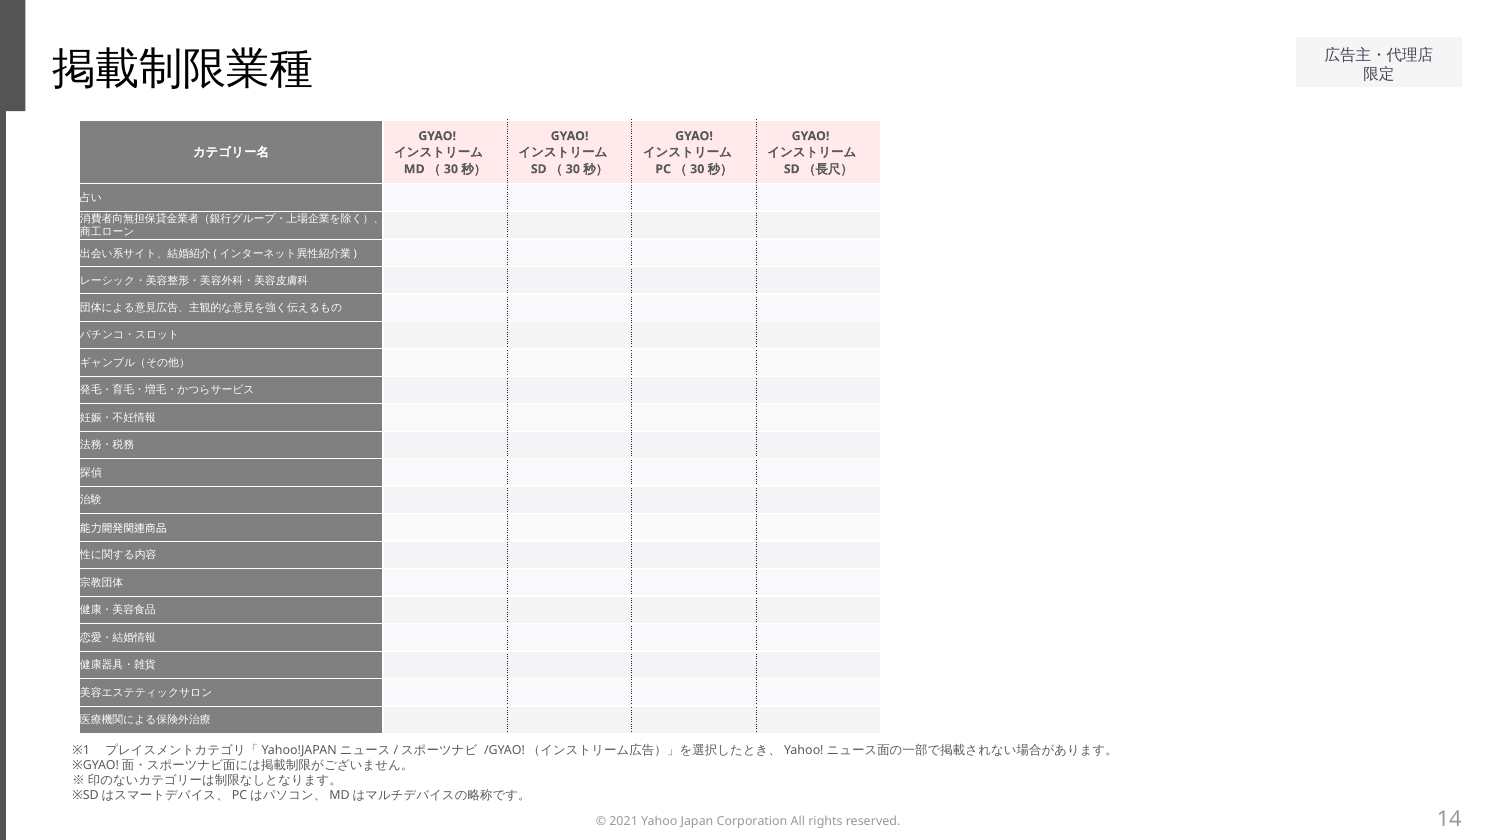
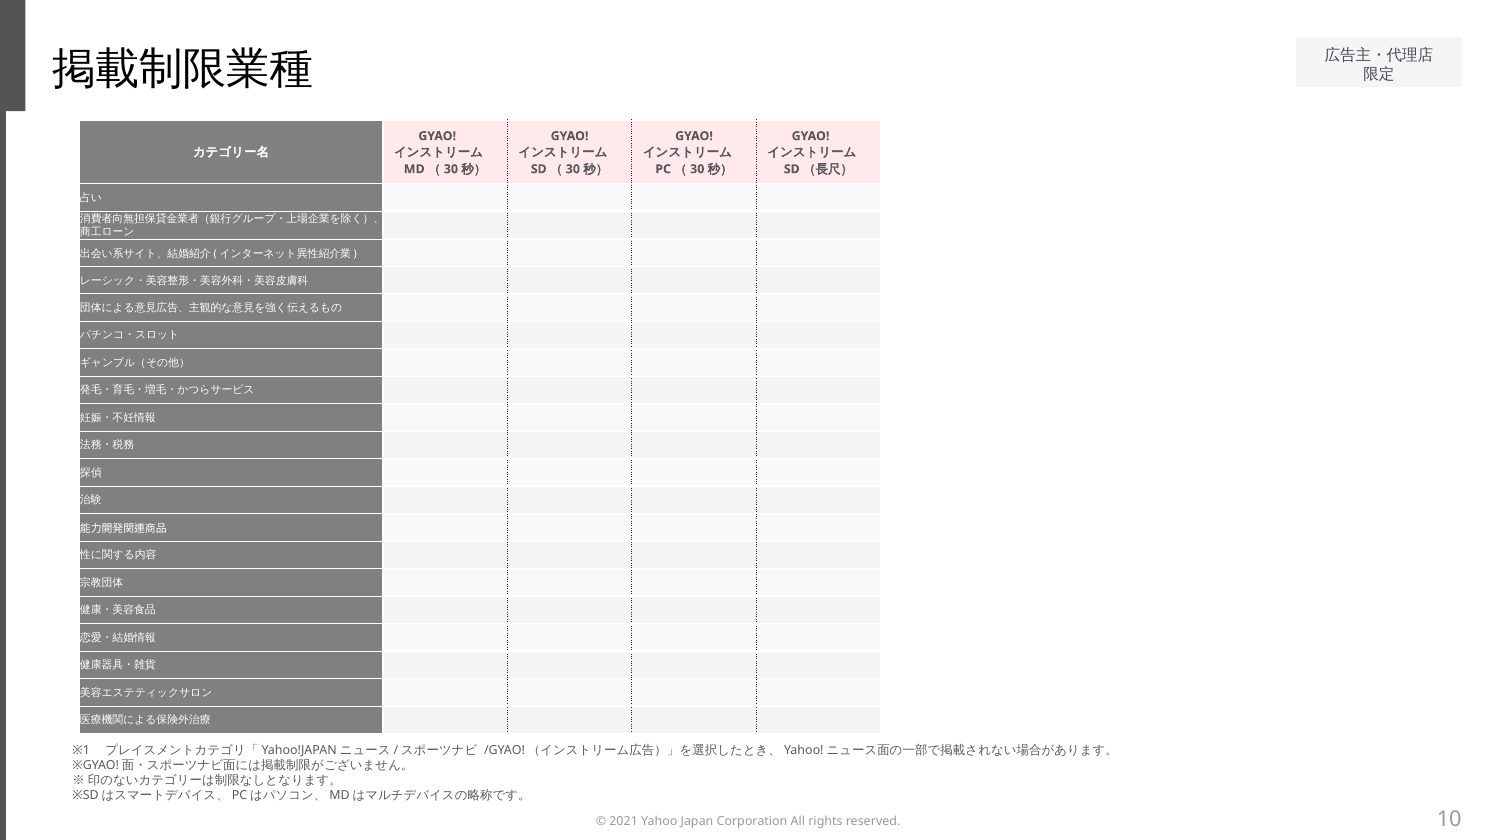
14: 14 -> 10
